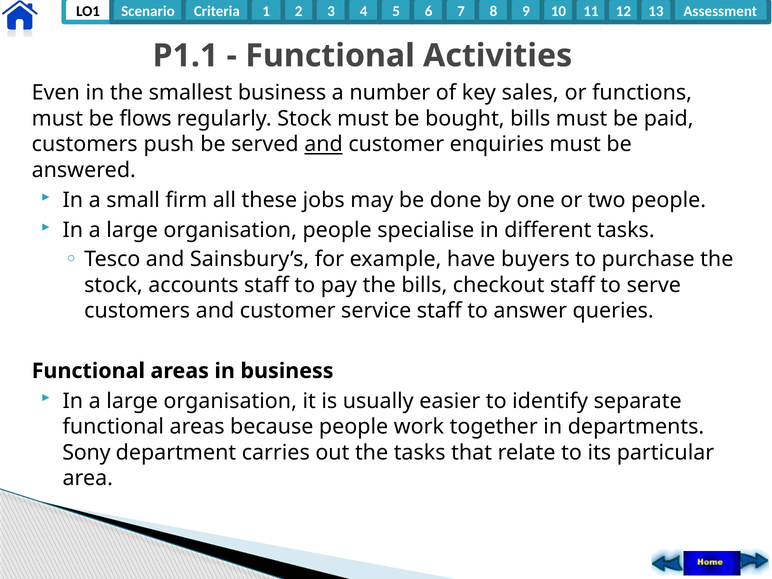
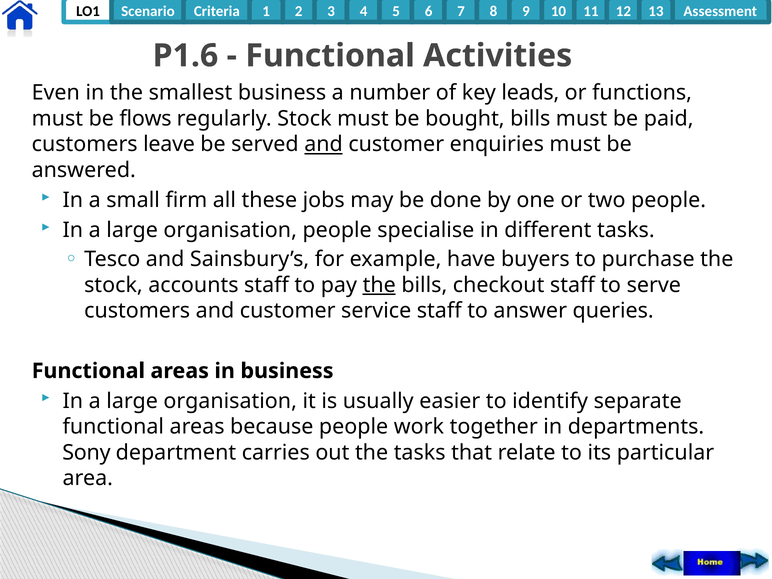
P1.1: P1.1 -> P1.6
sales: sales -> leads
push: push -> leave
the at (379, 285) underline: none -> present
